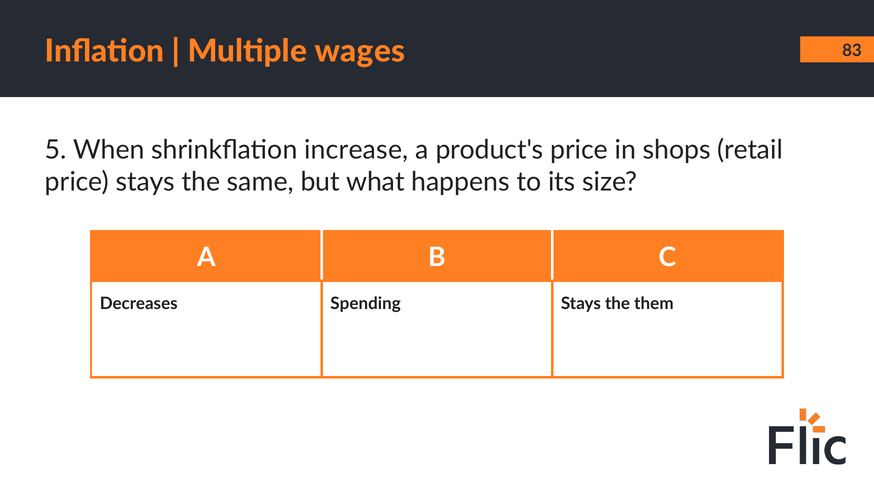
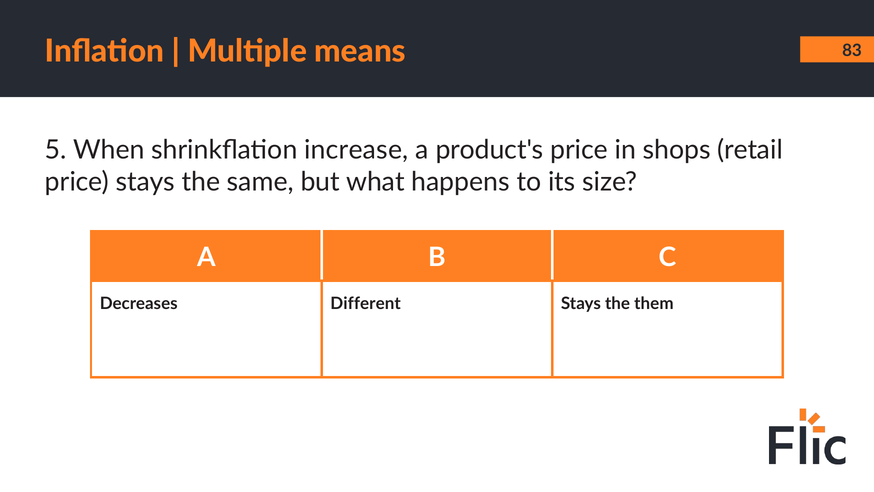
wages: wages -> means
Spending: Spending -> Different
